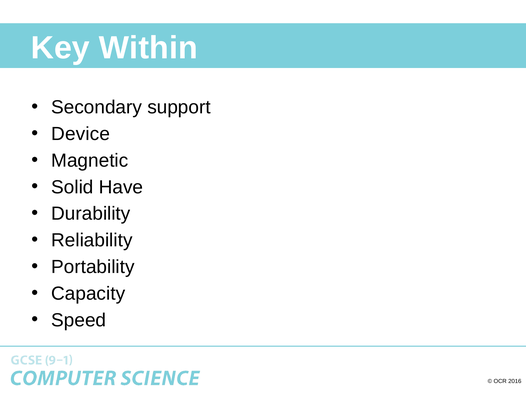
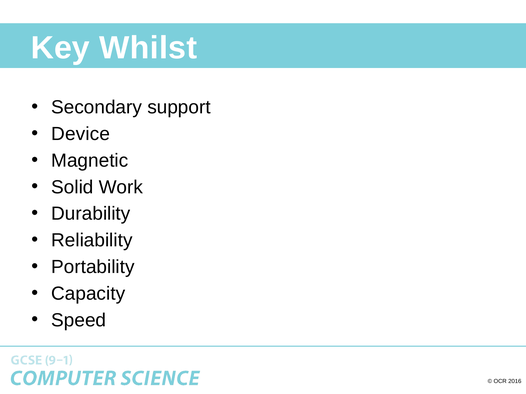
Within: Within -> Whilst
Have: Have -> Work
